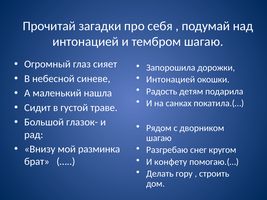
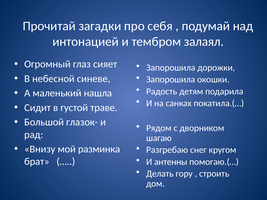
тембром шагаю: шагаю -> залаял
Интонацией at (171, 80): Интонацией -> Запорошила
конфету: конфету -> антенны
